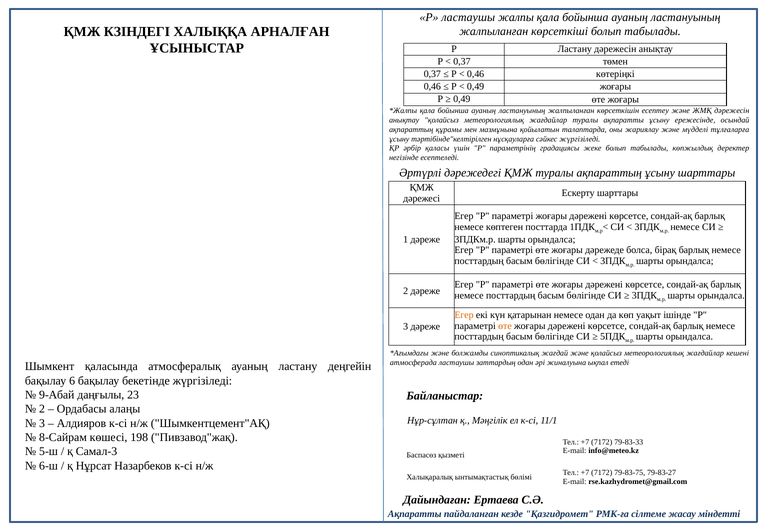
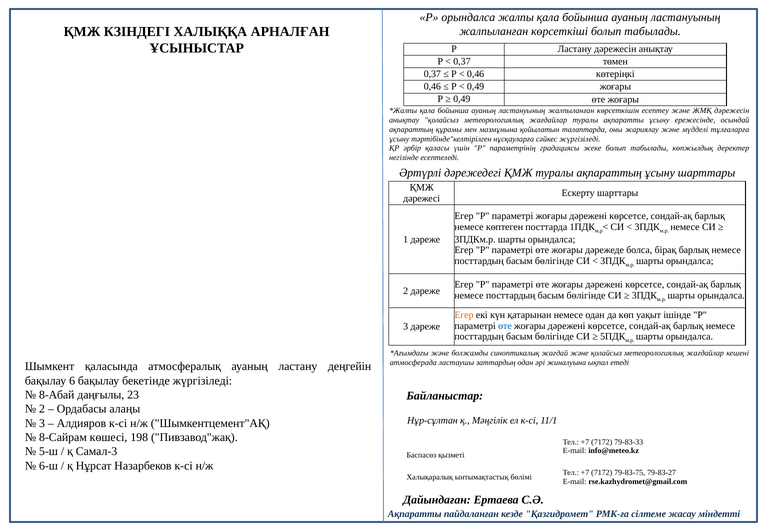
Р ластаушы: ластаушы -> орындалса
өте at (505, 326) colour: orange -> blue
9-Абай: 9-Абай -> 8-Абай
